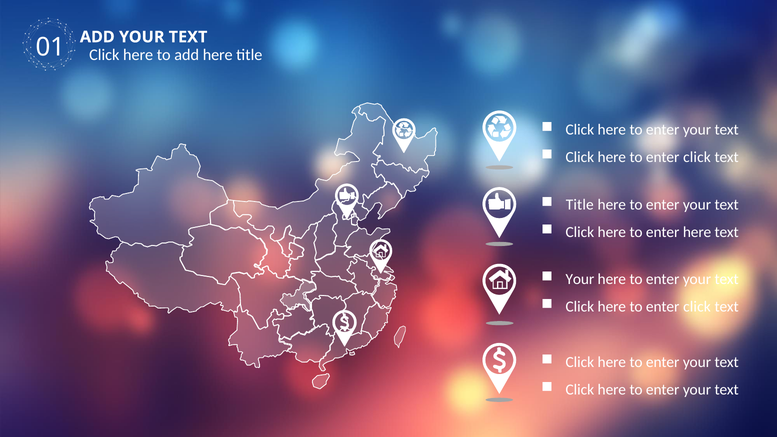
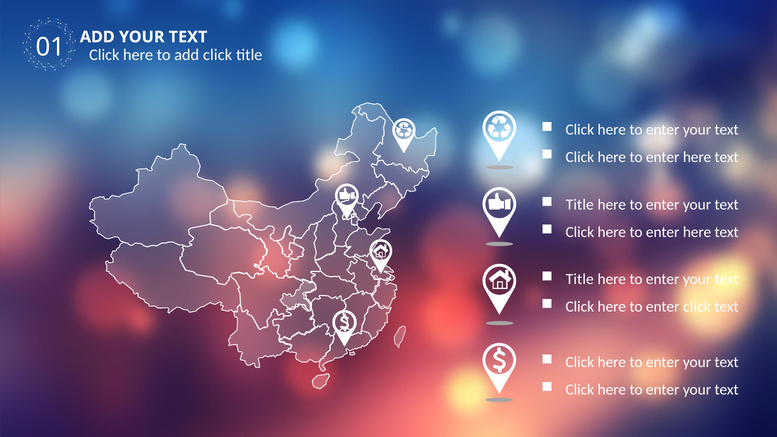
add here: here -> click
click at (697, 157): click -> here
Your at (580, 279): Your -> Title
